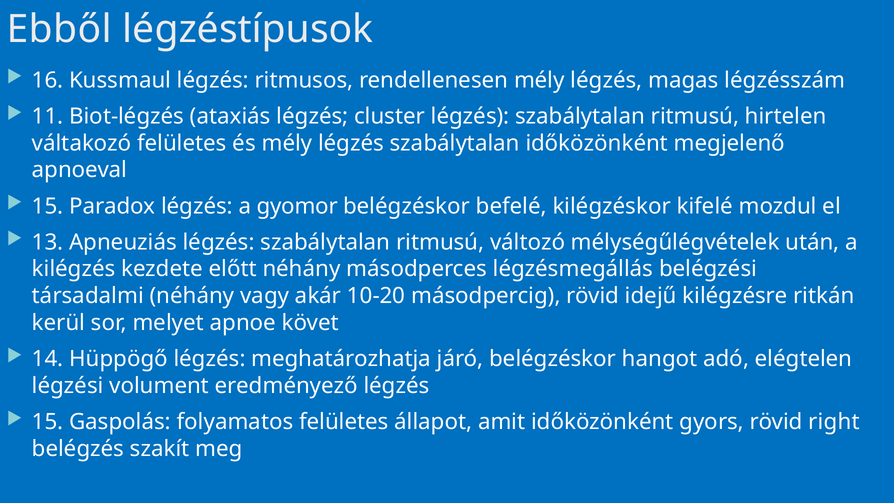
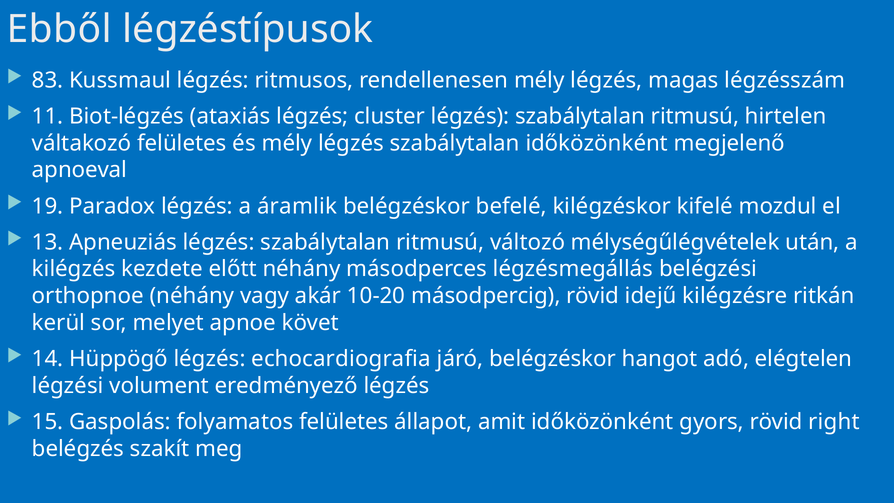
16: 16 -> 83
15 at (48, 206): 15 -> 19
gyomor: gyomor -> áramlik
társadalmi: társadalmi -> orthopnoe
meghatározhatja: meghatározhatja -> echocardiografia
